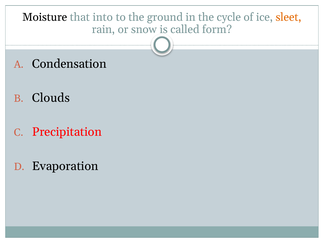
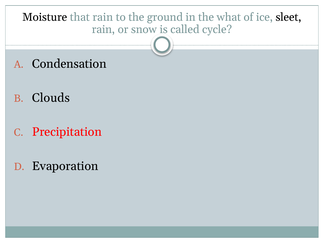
that into: into -> rain
cycle: cycle -> what
sleet colour: orange -> black
form: form -> cycle
